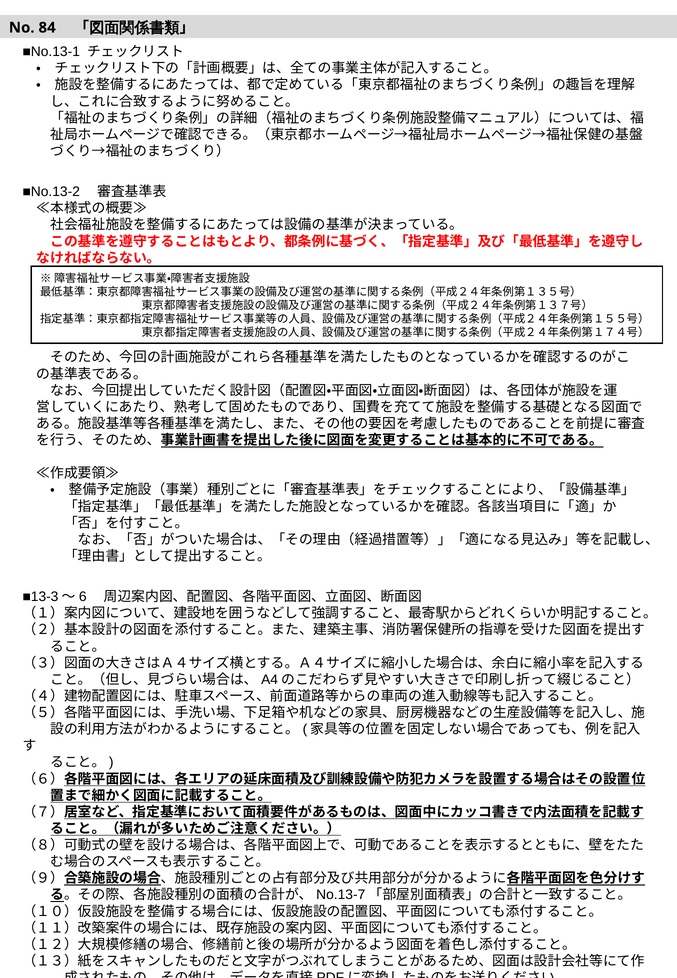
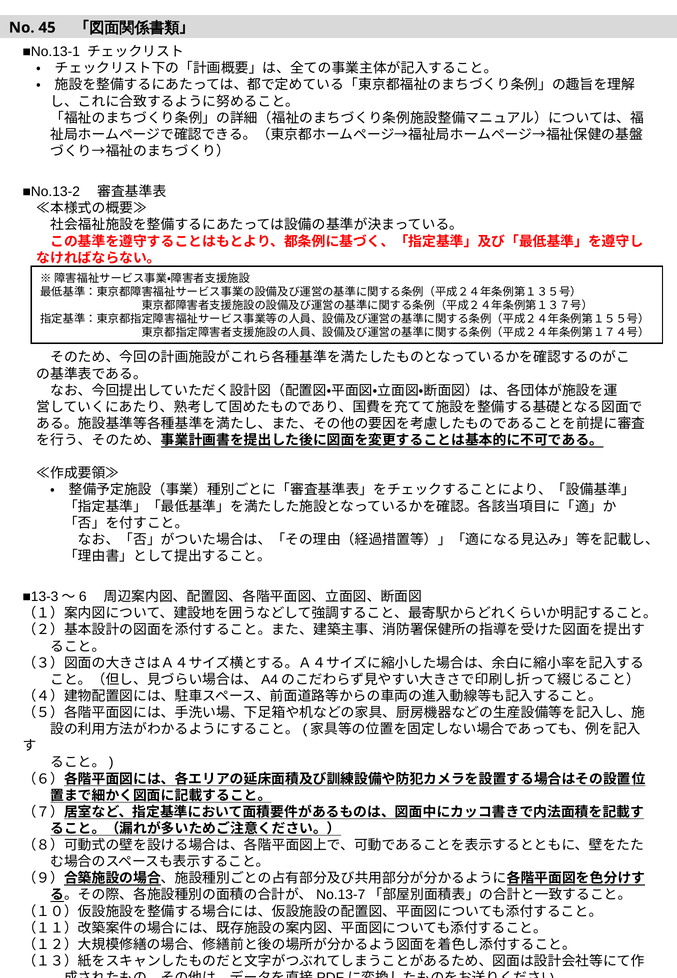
84: 84 -> 45
